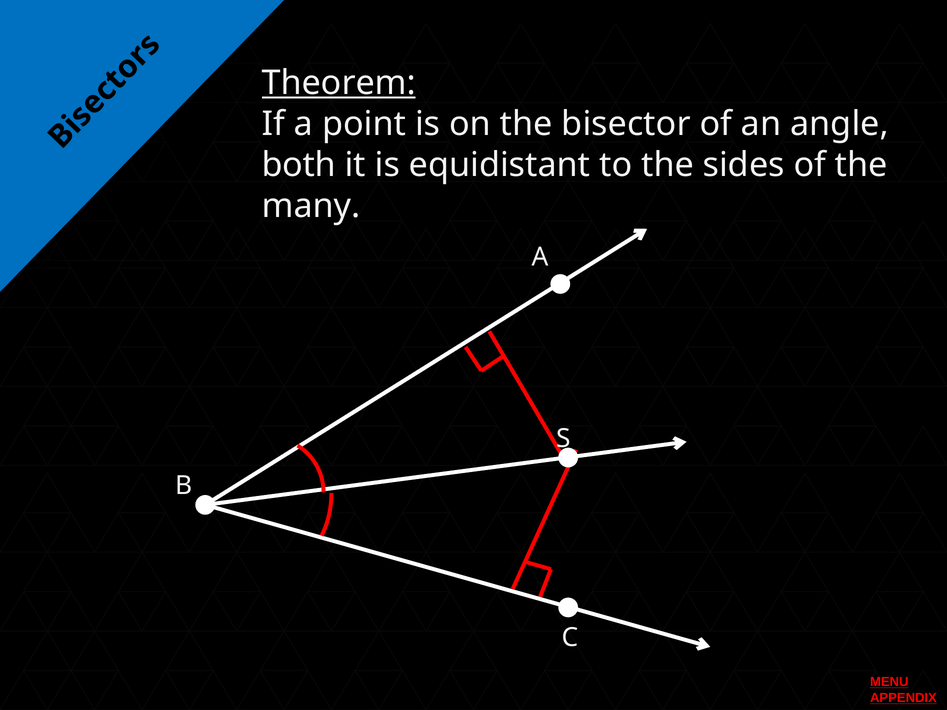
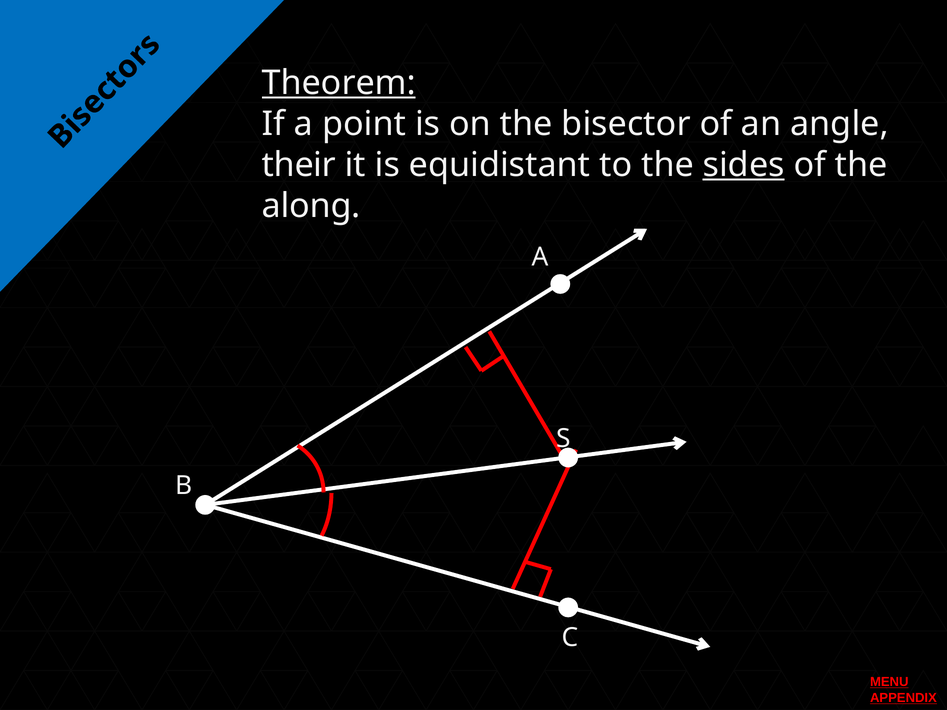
both: both -> their
sides underline: none -> present
many: many -> along
